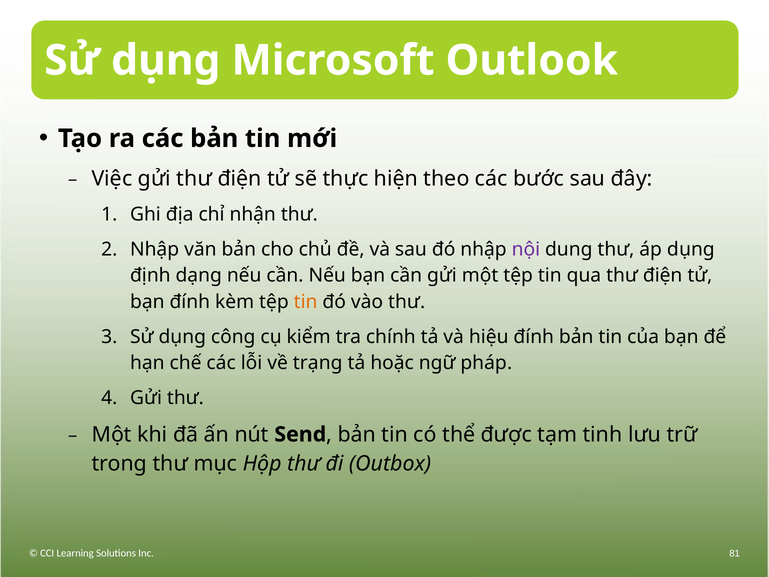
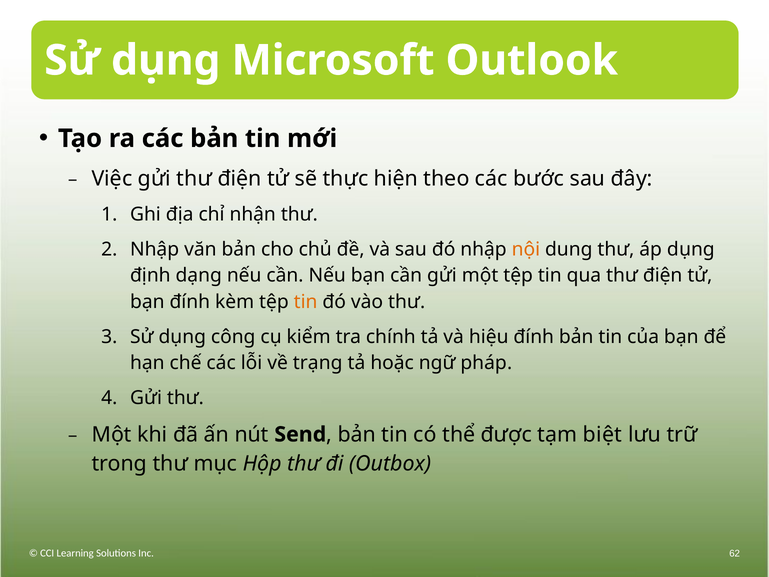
nội colour: purple -> orange
tinh: tinh -> biệt
81: 81 -> 62
